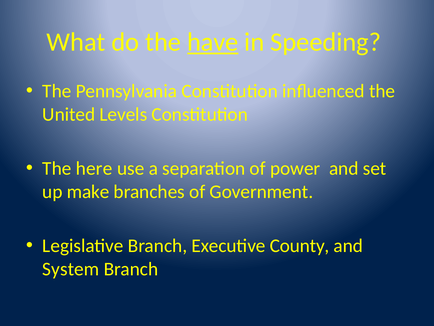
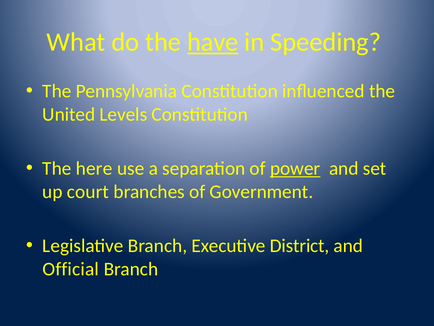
power underline: none -> present
make: make -> court
County: County -> District
System: System -> Official
